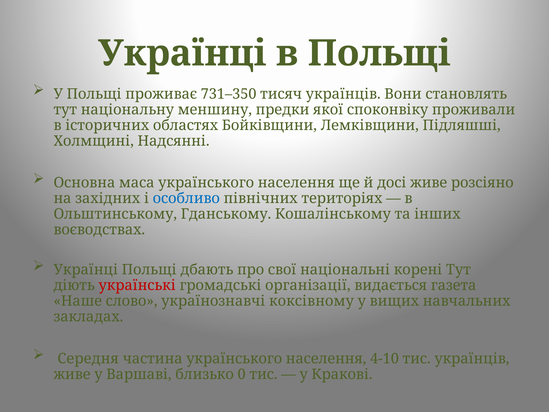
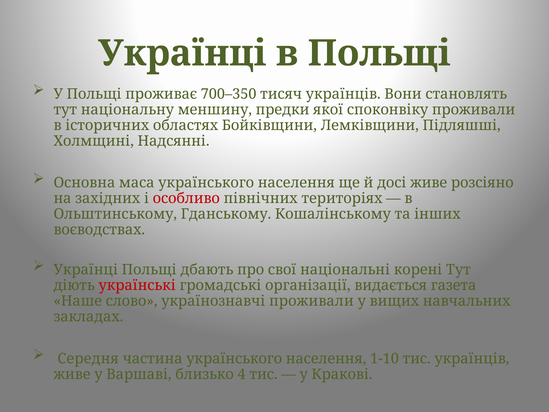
731–350: 731–350 -> 700–350
особливо colour: blue -> red
українознавчі коксівному: коксівному -> проживали
4-10: 4-10 -> 1-10
0: 0 -> 4
